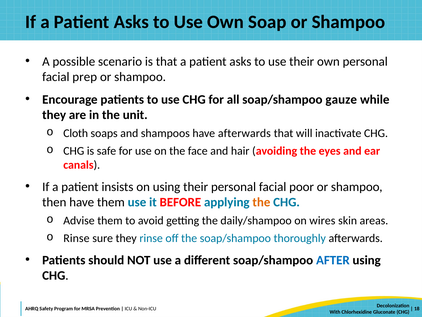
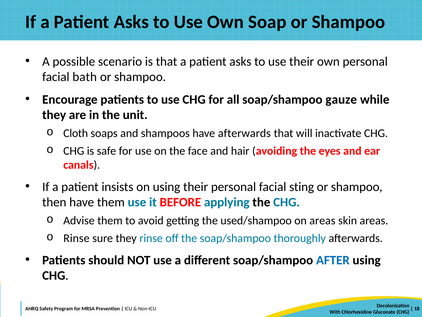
prep: prep -> bath
poor: poor -> sting
the at (261, 202) colour: orange -> black
daily/shampoo: daily/shampoo -> used/shampoo
on wires: wires -> areas
